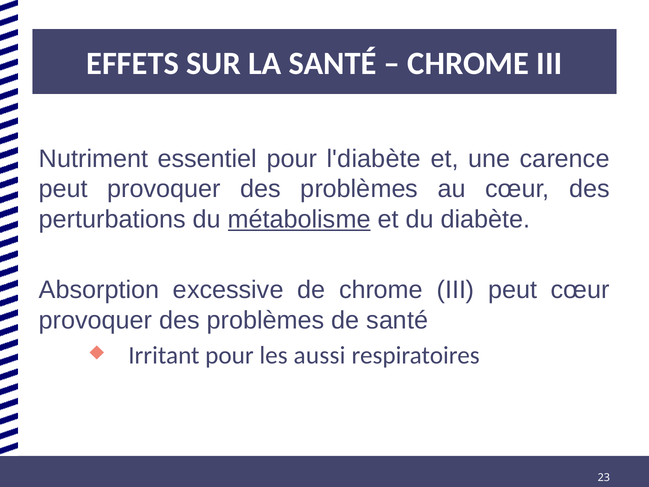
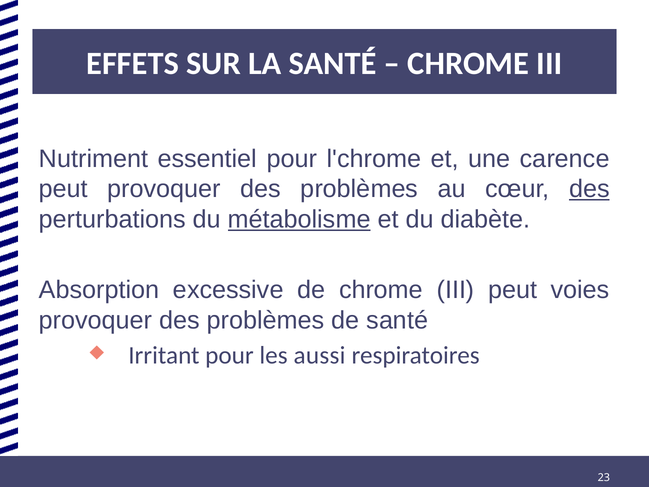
l'diabète: l'diabète -> l'chrome
des at (589, 189) underline: none -> present
peut cœur: cœur -> voies
